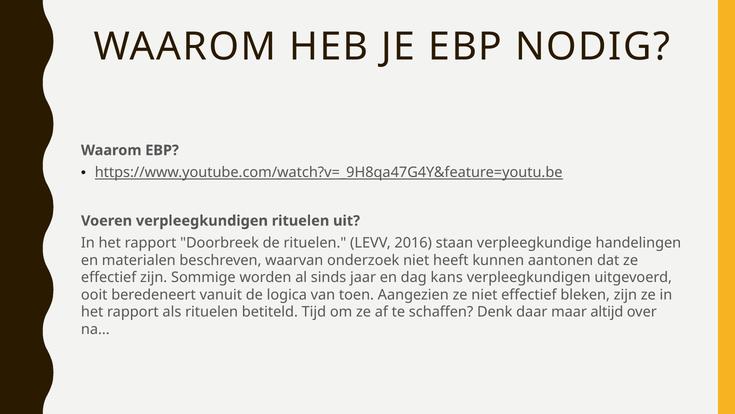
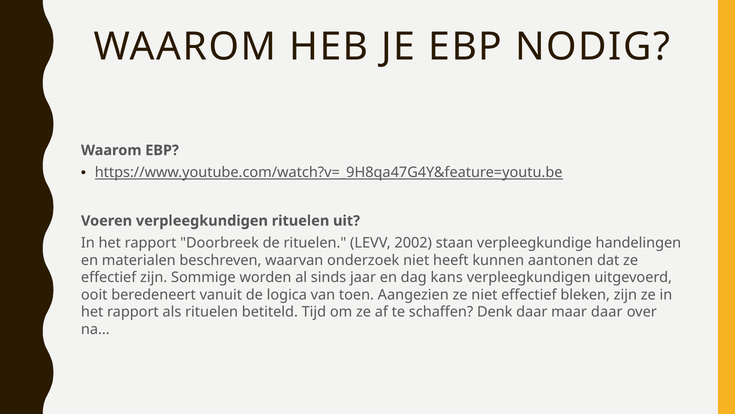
2016: 2016 -> 2002
maar altijd: altijd -> daar
